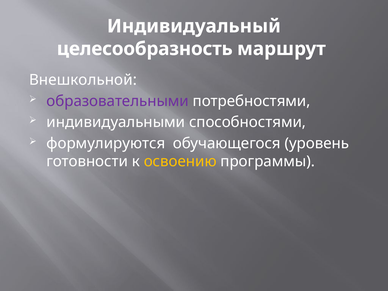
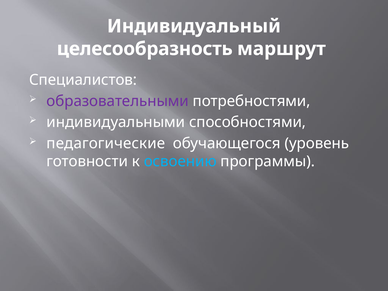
Внешкольной: Внешкольной -> Специалистов
формулируются: формулируются -> педагогические
освоению colour: yellow -> light blue
